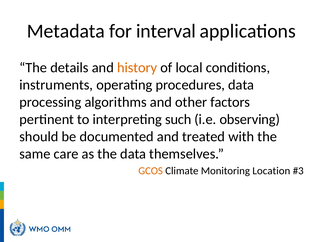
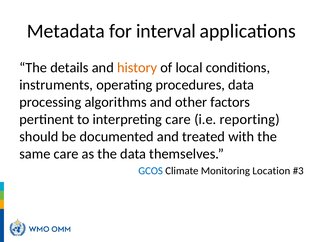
interpreting such: such -> care
observing: observing -> reporting
GCOS colour: orange -> blue
